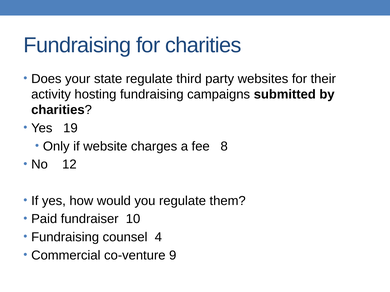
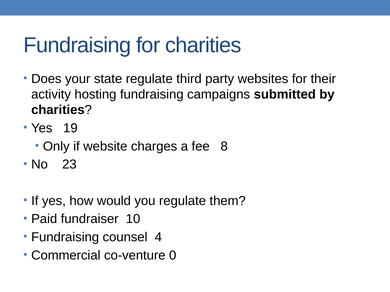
12: 12 -> 23
9: 9 -> 0
